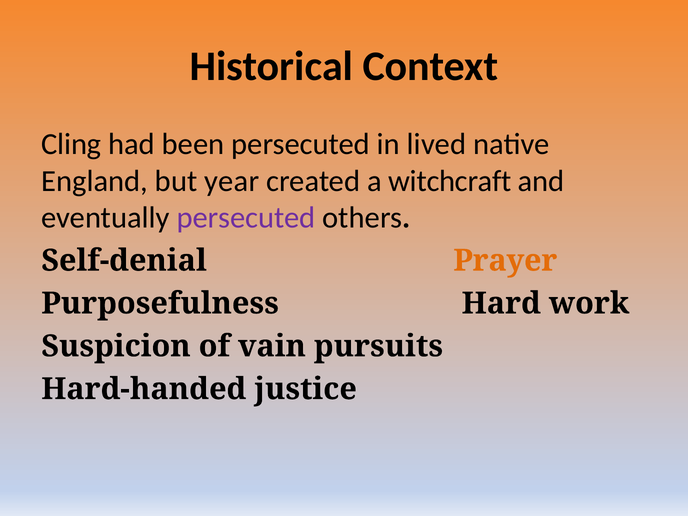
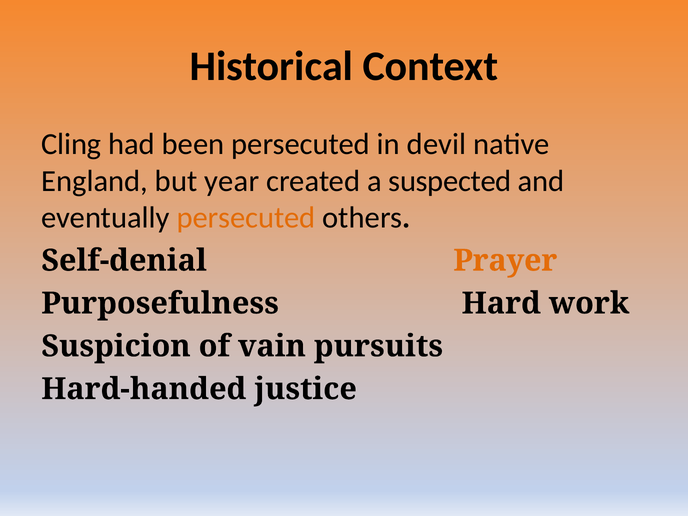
lived: lived -> devil
witchcraft: witchcraft -> suspected
persecuted at (246, 218) colour: purple -> orange
